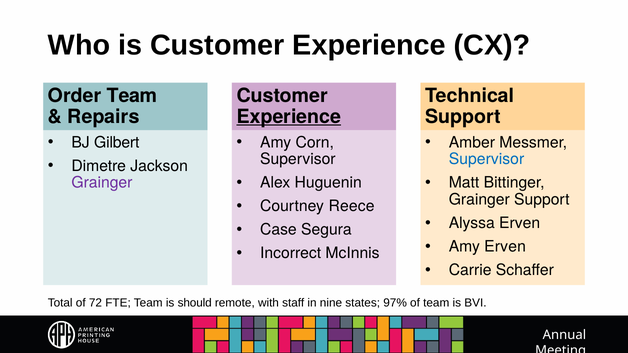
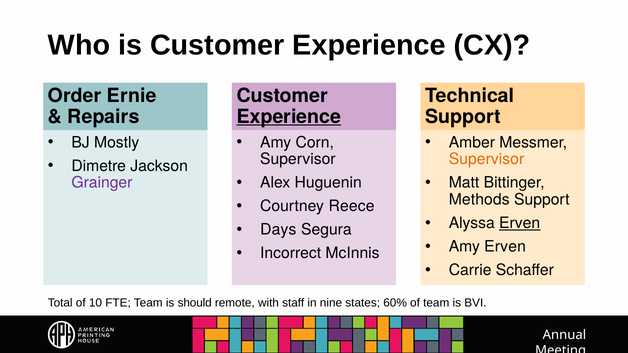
Order Team: Team -> Ernie
Gilbert: Gilbert -> Mostly
Supervisor at (487, 159) colour: blue -> orange
Grainger at (479, 200): Grainger -> Methods
Erven at (520, 223) underline: none -> present
Case: Case -> Days
72: 72 -> 10
97%: 97% -> 60%
